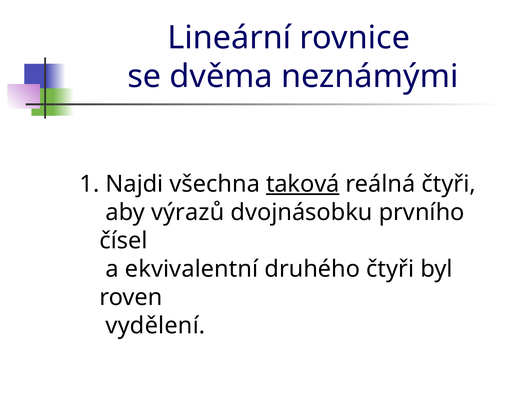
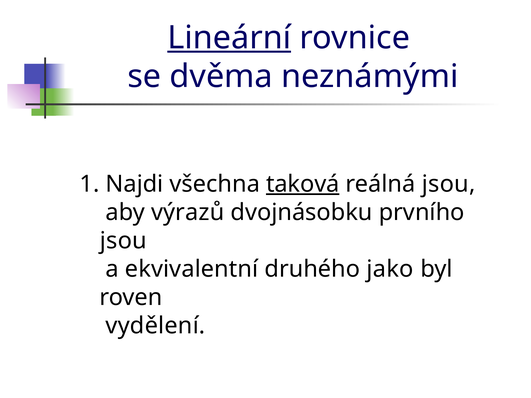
Lineární underline: none -> present
reálná čtyři: čtyři -> jsou
čísel at (124, 241): čísel -> jsou
druhého čtyři: čtyři -> jako
